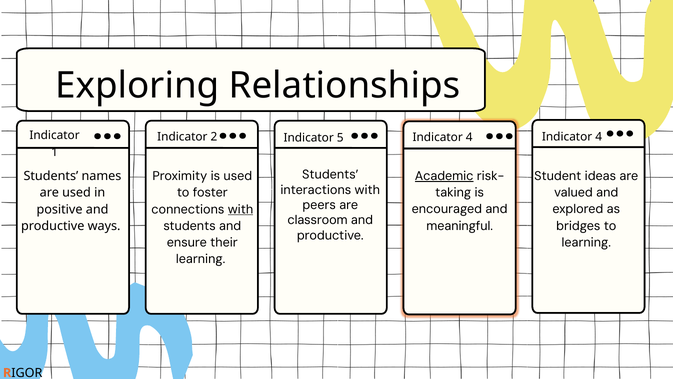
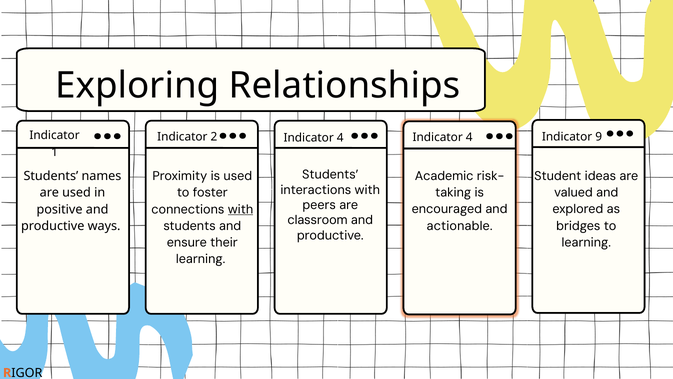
2 Indicator 5: 5 -> 4
4 Indicator 4: 4 -> 9
Academic underline: present -> none
meaningful: meaningful -> actionable
